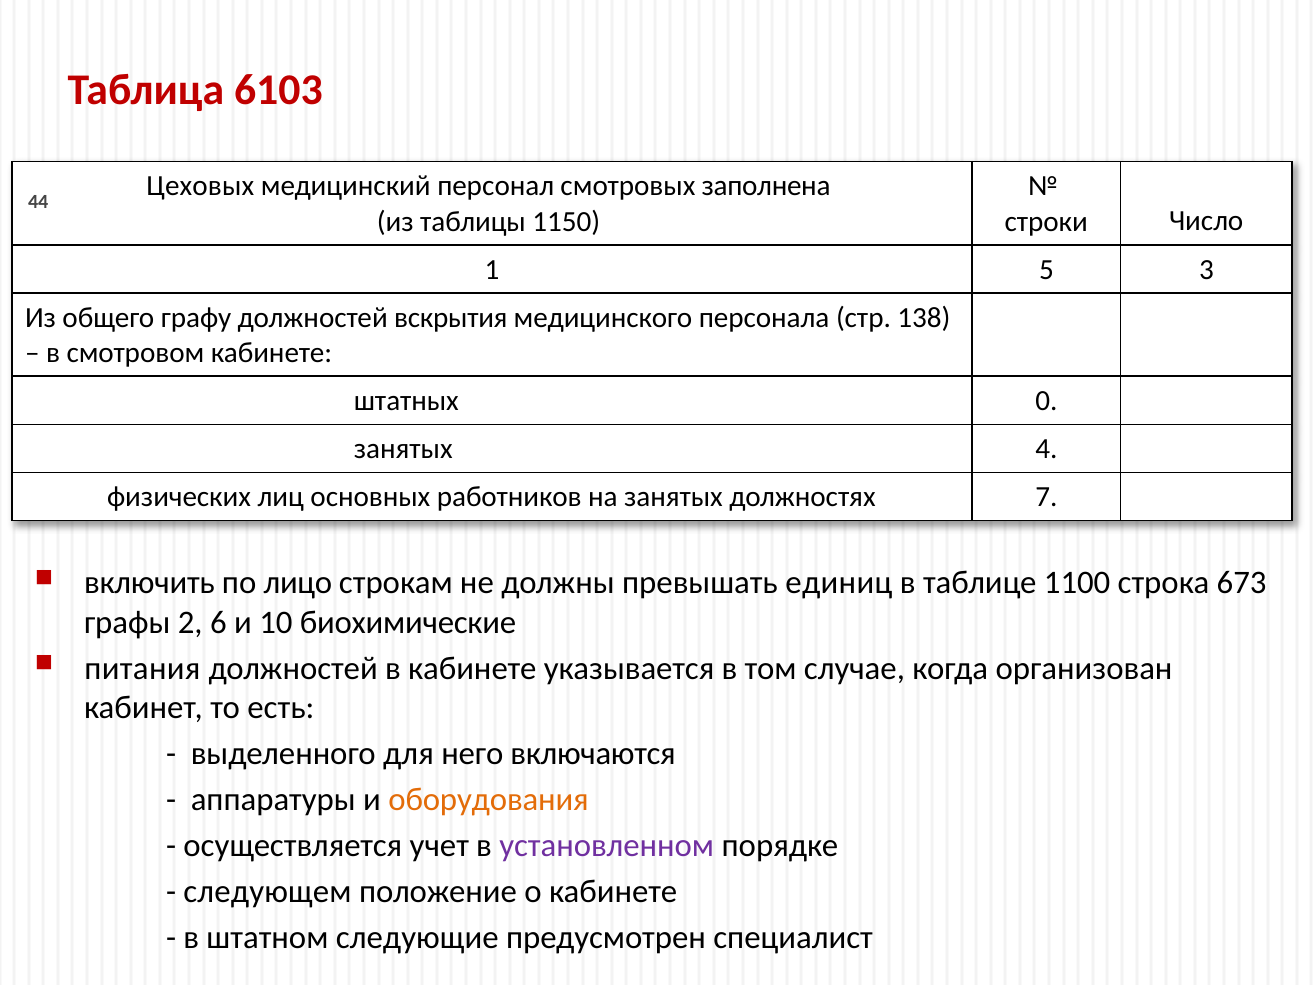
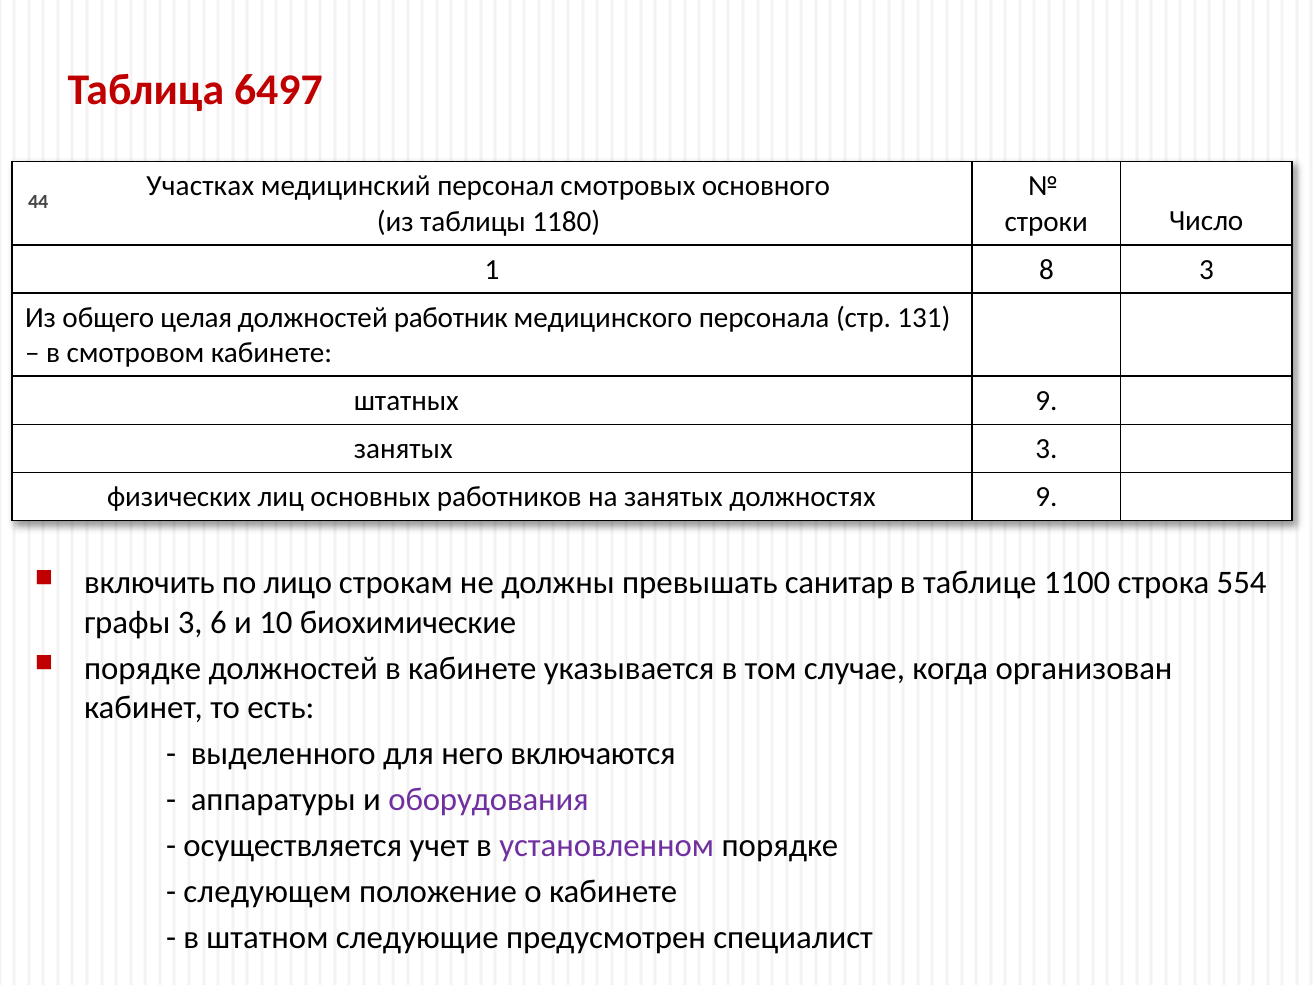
6103: 6103 -> 6497
Цеховых: Цеховых -> Участках
заполнена: заполнена -> основного
1150: 1150 -> 1180
5: 5 -> 8
графу: графу -> целая
вскрытия: вскрытия -> работник
138: 138 -> 131
штатных 0: 0 -> 9
занятых 4: 4 -> 3
должностях 7: 7 -> 9
единиц: единиц -> санитар
673: 673 -> 554
графы 2: 2 -> 3
питания at (142, 668): питания -> порядке
оборудования colour: orange -> purple
